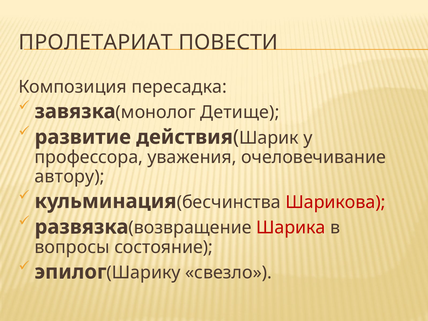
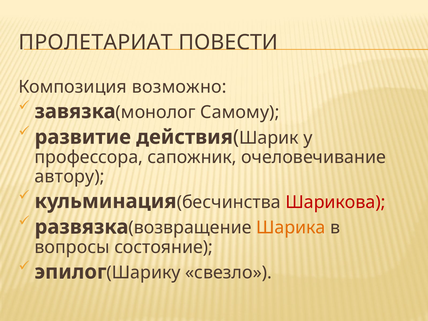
пересадка: пересадка -> возможно
Детище: Детище -> Самому
уважения: уважения -> сапожник
Шарика colour: red -> orange
